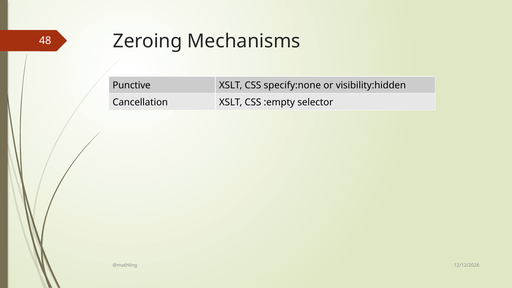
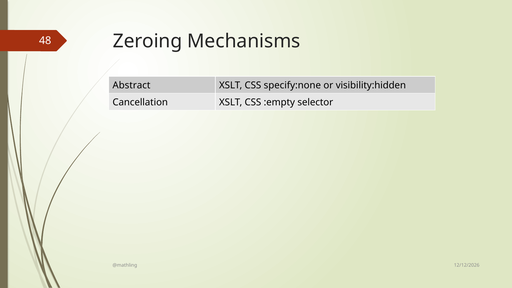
Punctive: Punctive -> Abstract
